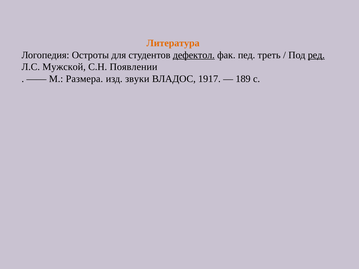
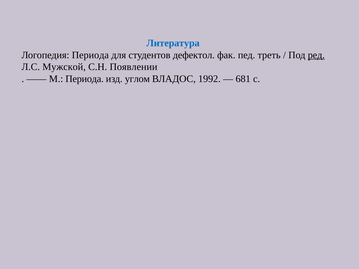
Литература colour: orange -> blue
Логопедия Остроты: Остроты -> Периода
дефектол underline: present -> none
М Размера: Размера -> Периода
звуки: звуки -> углом
1917: 1917 -> 1992
189: 189 -> 681
